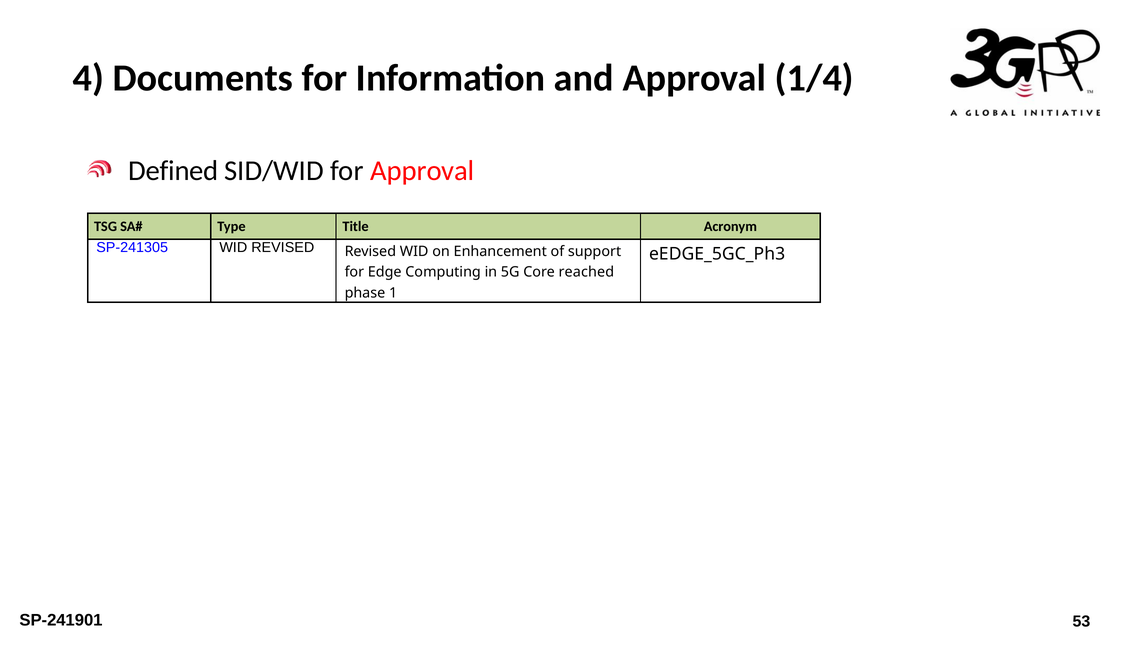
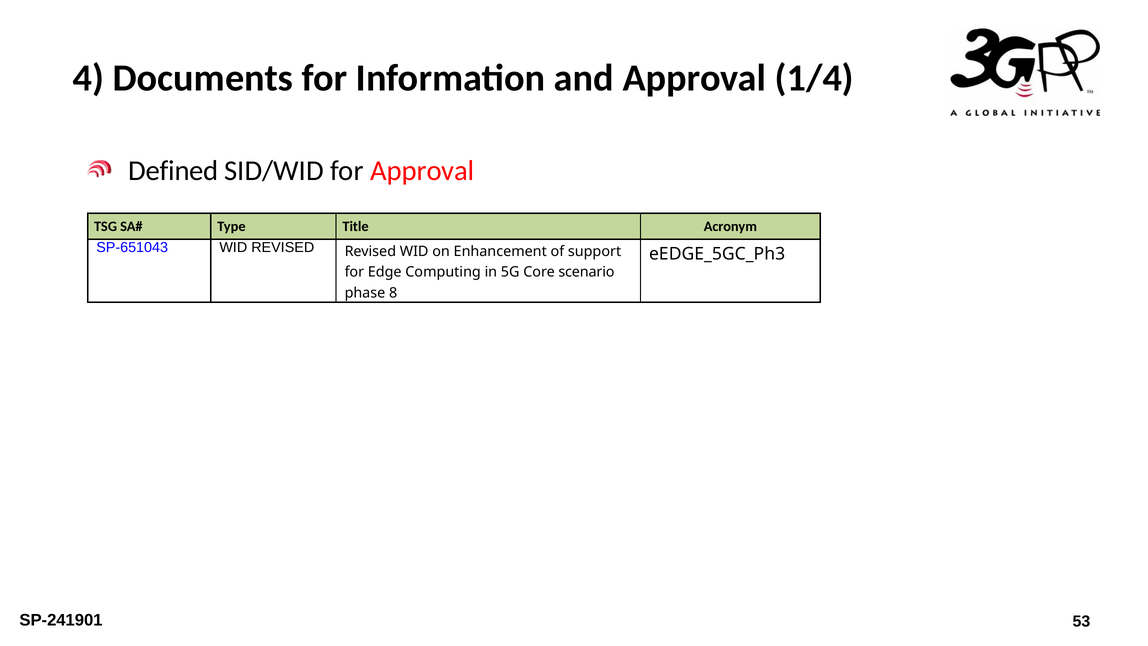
SP-241305: SP-241305 -> SP-651043
reached: reached -> scenario
1: 1 -> 8
